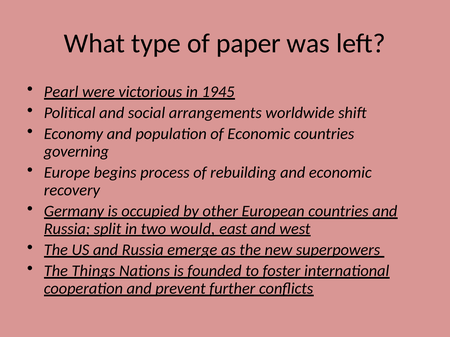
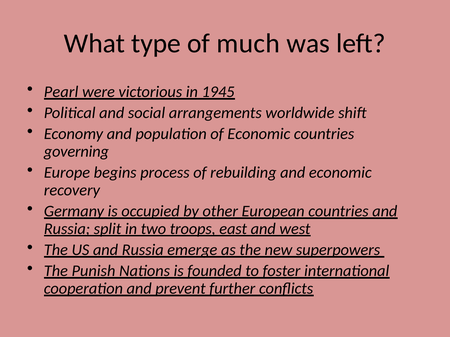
paper: paper -> much
would: would -> troops
Things: Things -> Punish
